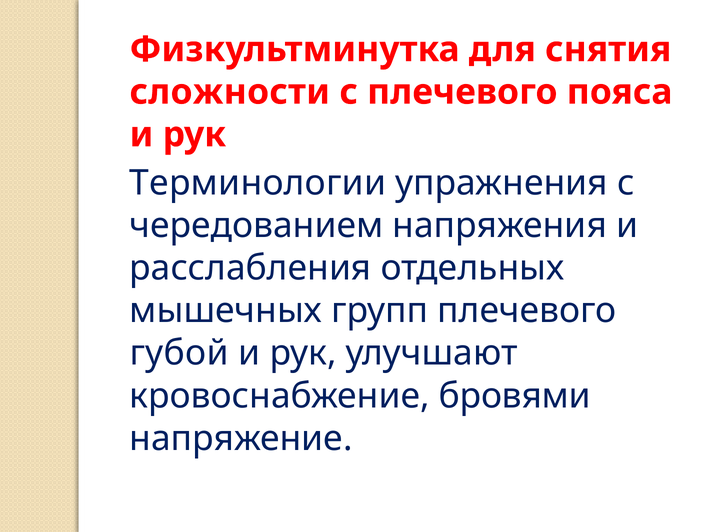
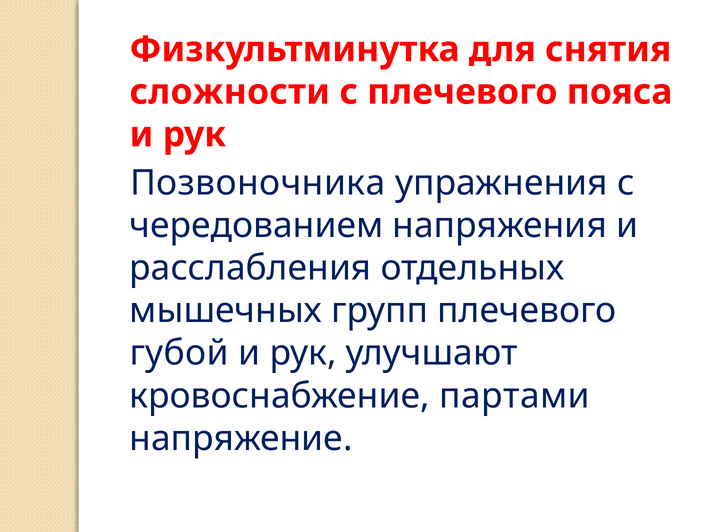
Терминологии: Терминологии -> Позвоночника
бровями: бровями -> партами
